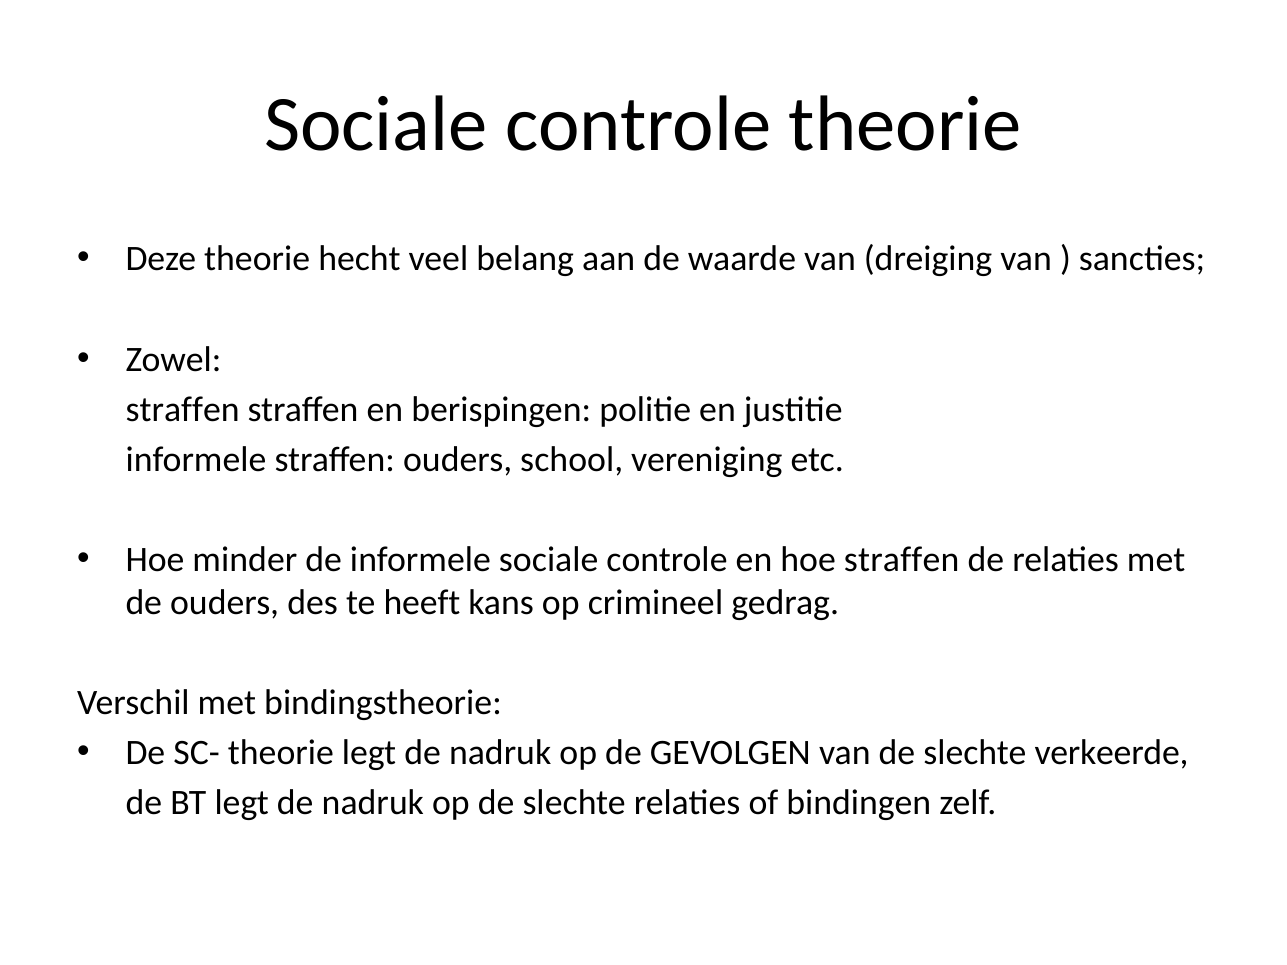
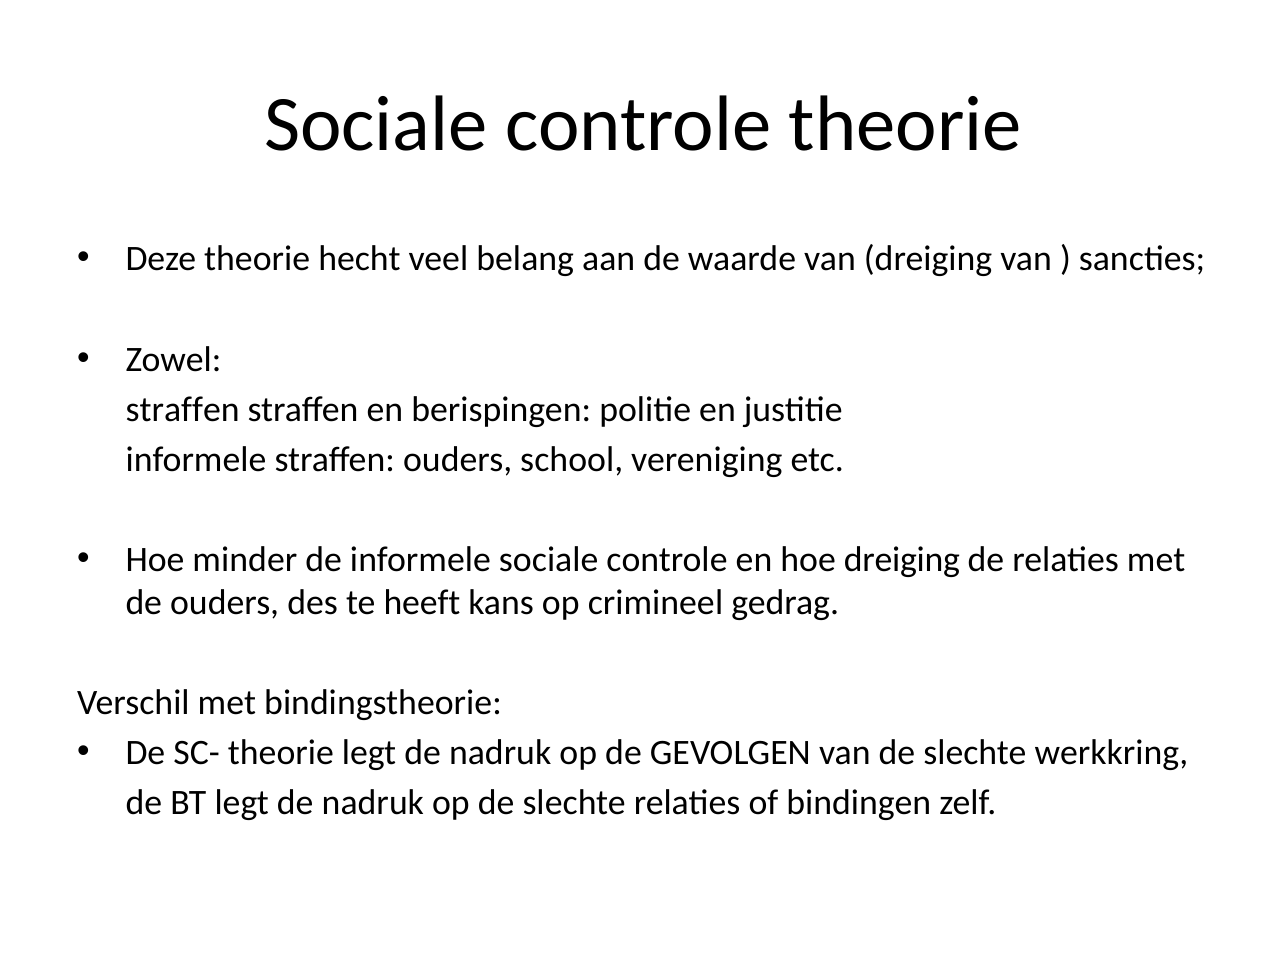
hoe straffen: straffen -> dreiging
verkeerde: verkeerde -> werkkring
